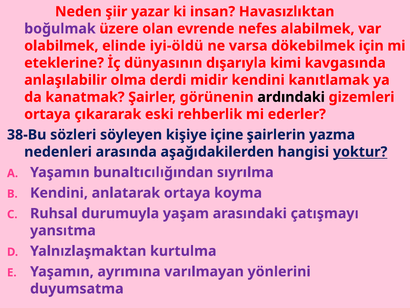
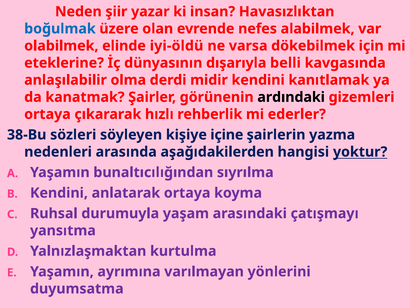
boğulmak colour: purple -> blue
kimi: kimi -> belli
eski: eski -> hızlı
